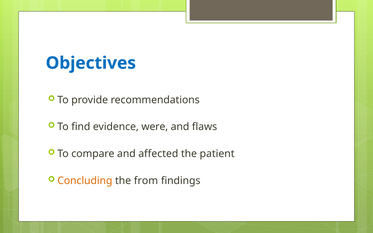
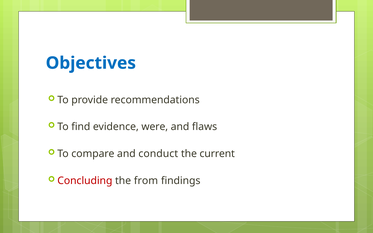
affected: affected -> conduct
patient: patient -> current
Concluding colour: orange -> red
